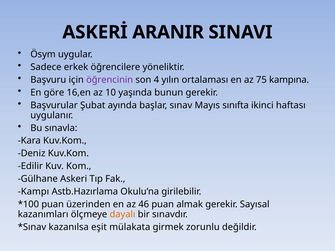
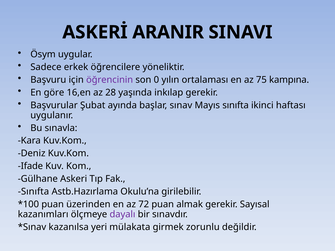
4: 4 -> 0
10: 10 -> 28
bunun: bunun -> inkılap
Edilir: Edilir -> Ifade
Kampı at (33, 192): Kampı -> Sınıfta
46: 46 -> 72
dayalı colour: orange -> purple
eşit: eşit -> yeri
